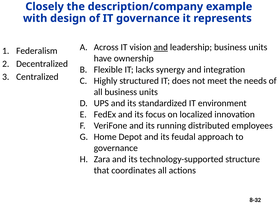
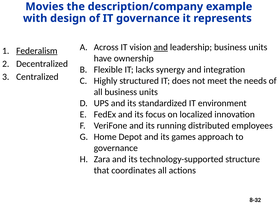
Closely: Closely -> Movies
Federalism underline: none -> present
feudal: feudal -> games
